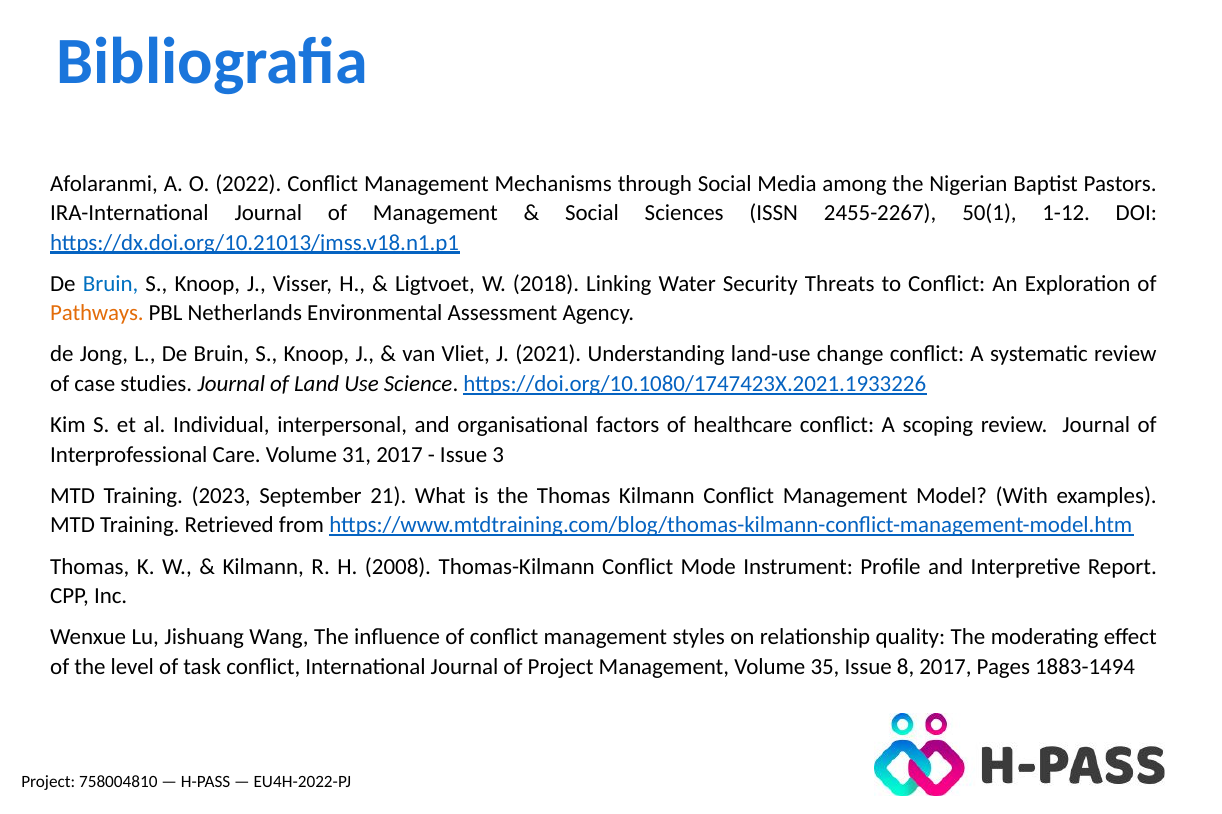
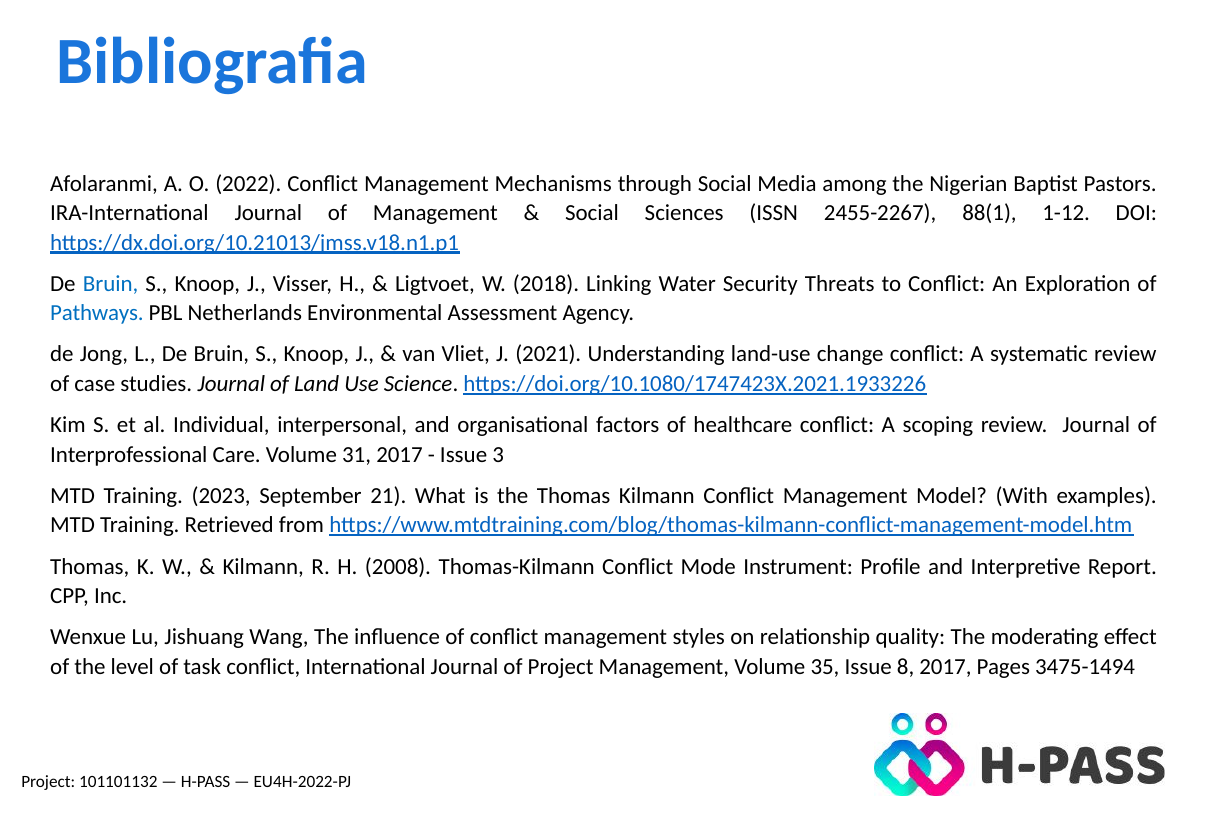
50(1: 50(1 -> 88(1
Pathways colour: orange -> blue
1883-1494: 1883-1494 -> 3475-1494
758004810: 758004810 -> 101101132
